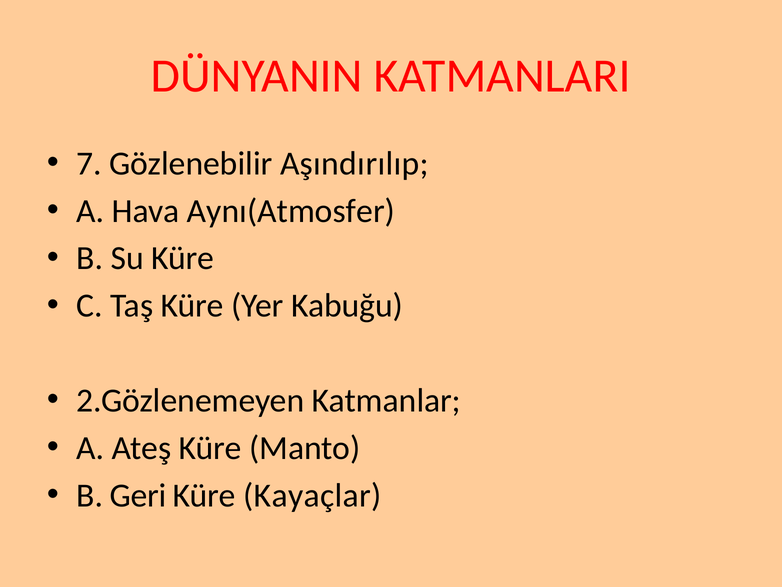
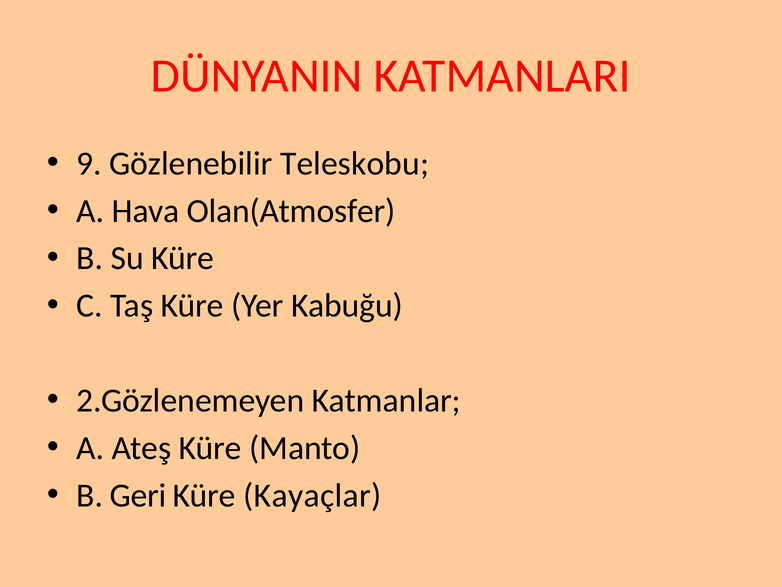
7: 7 -> 9
Aşındırılıp: Aşındırılıp -> Teleskobu
Aynı(Atmosfer: Aynı(Atmosfer -> Olan(Atmosfer
